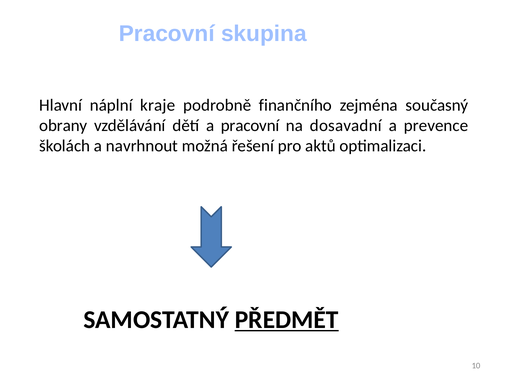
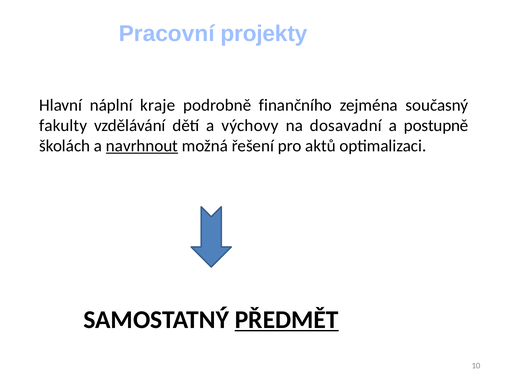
skupina: skupina -> projekty
obrany: obrany -> fakulty
a pracovní: pracovní -> výchovy
prevence: prevence -> postupně
navrhnout underline: none -> present
